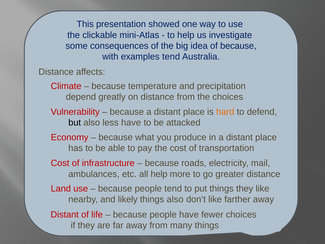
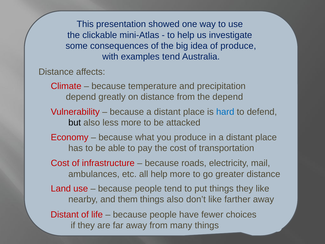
of because: because -> produce
the choices: choices -> depend
hard colour: orange -> blue
less have: have -> more
likely: likely -> them
